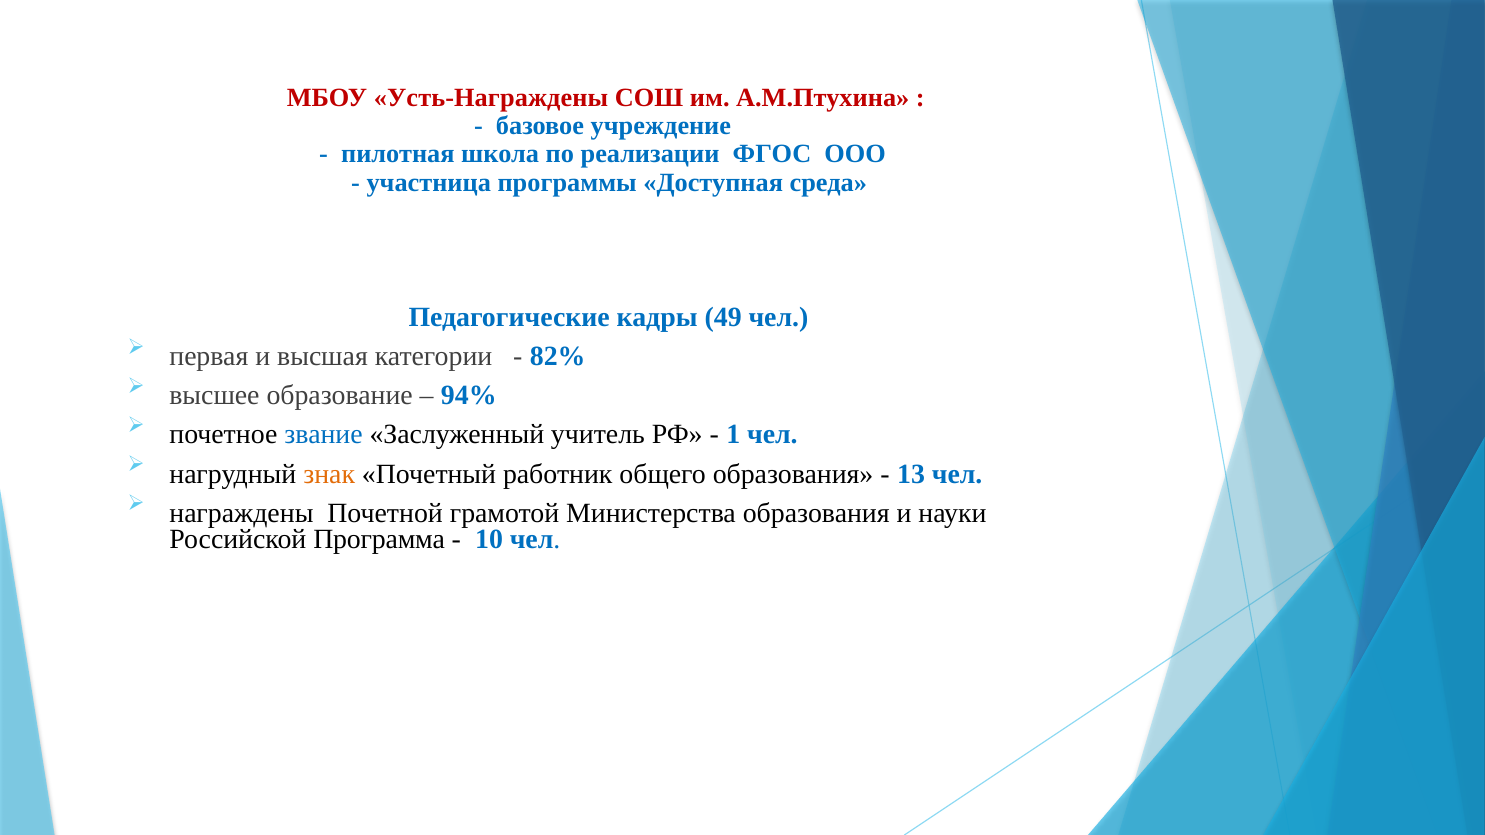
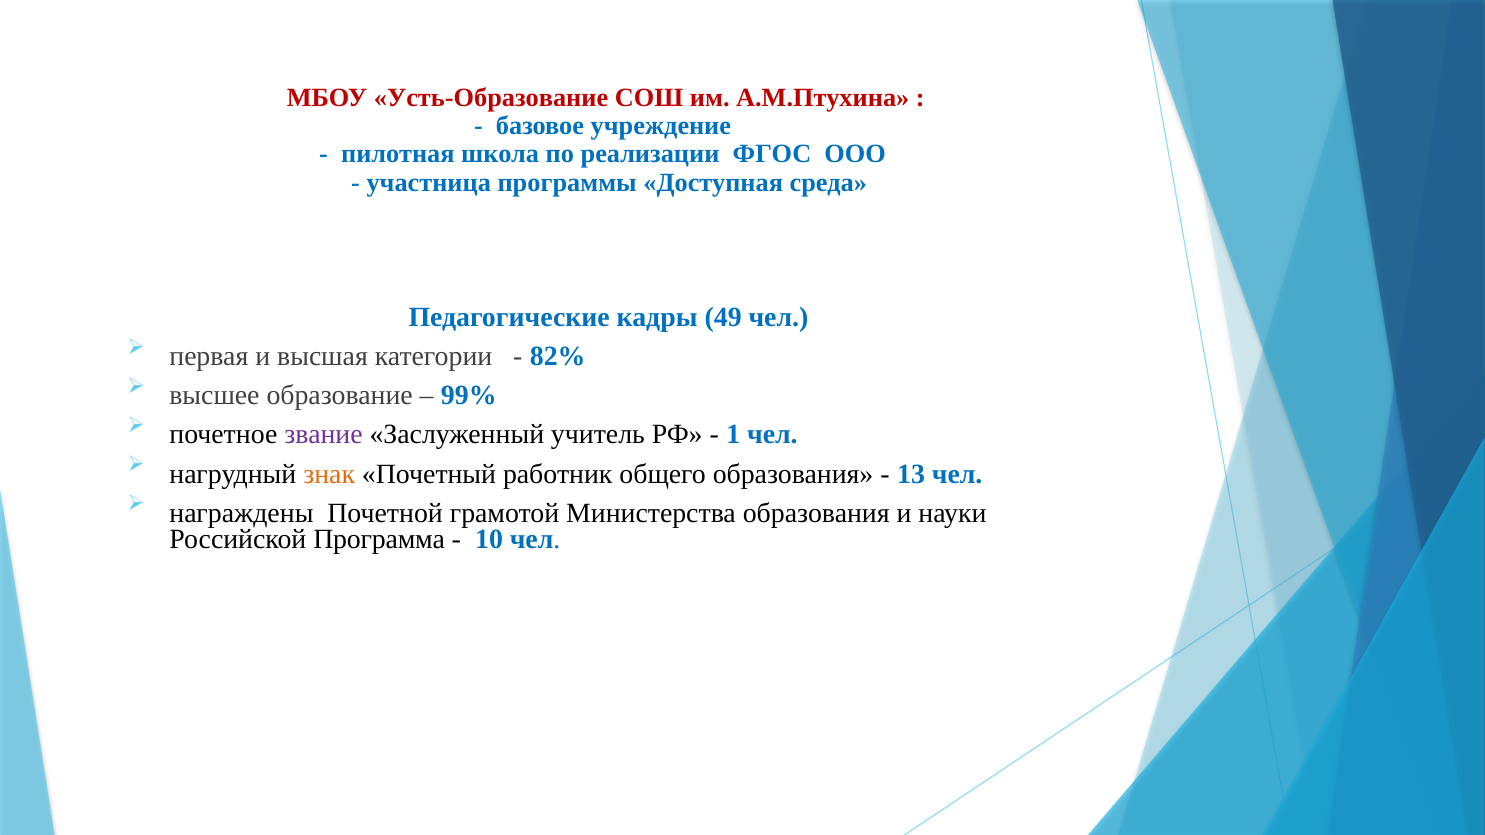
Усть-Награждены: Усть-Награждены -> Усть-Образование
94%: 94% -> 99%
звание colour: blue -> purple
